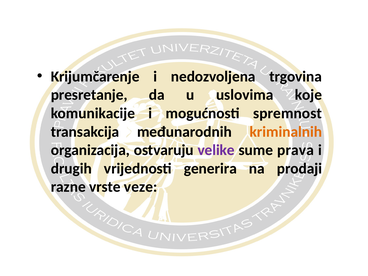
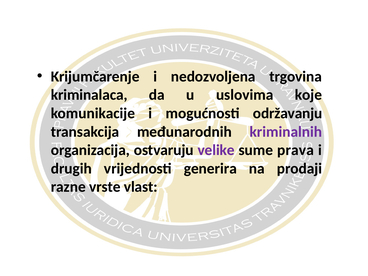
presretanje: presretanje -> kriminalaca
spremnost: spremnost -> održavanju
kriminalnih colour: orange -> purple
veze: veze -> vlast
